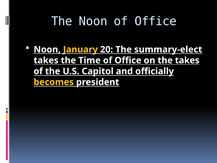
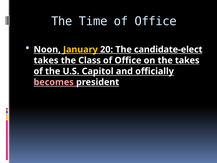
The Noon: Noon -> Time
summary-elect: summary-elect -> candidate-elect
Time: Time -> Class
becomes colour: yellow -> pink
